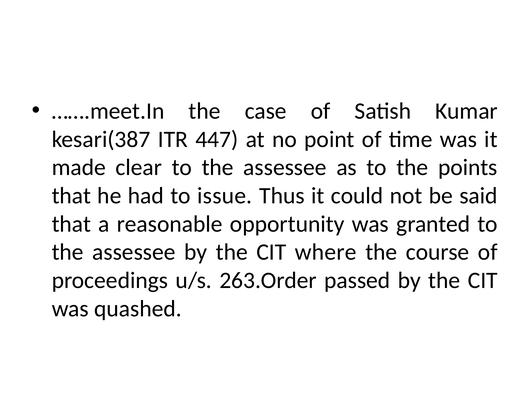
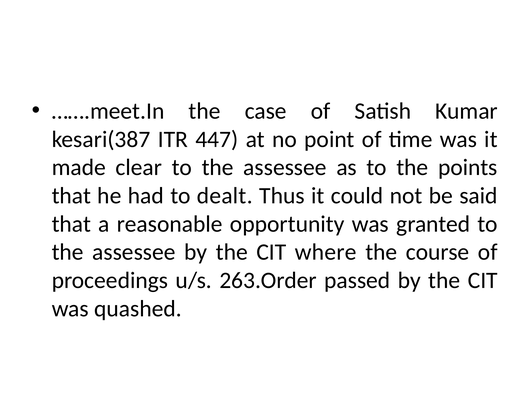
issue: issue -> dealt
